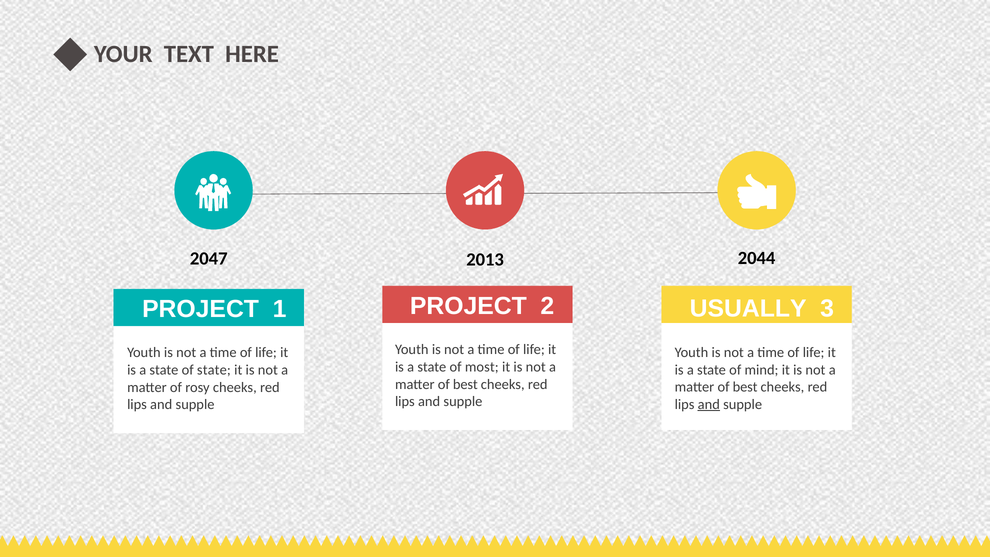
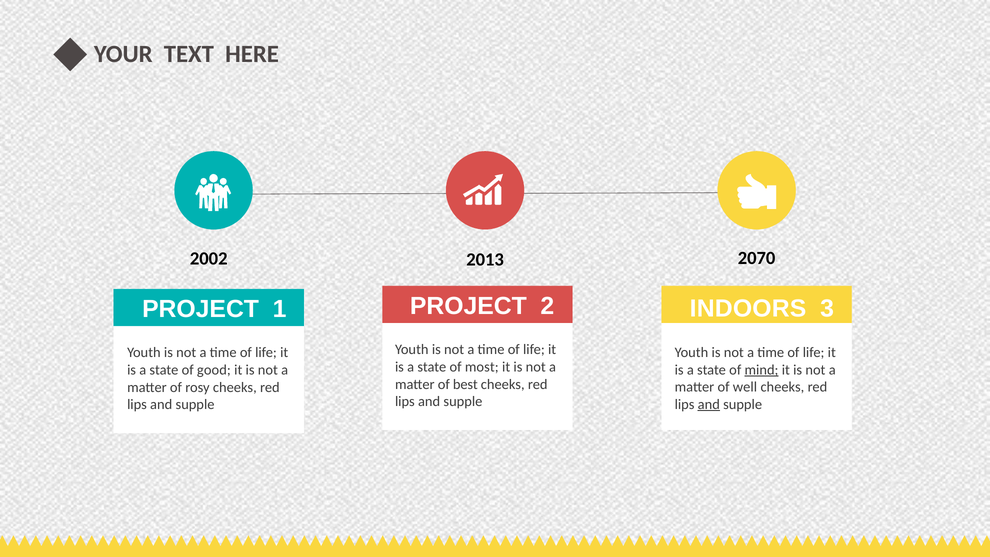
2047: 2047 -> 2002
2044: 2044 -> 2070
USUALLY: USUALLY -> INDOORS
mind underline: none -> present
of state: state -> good
best at (745, 387): best -> well
